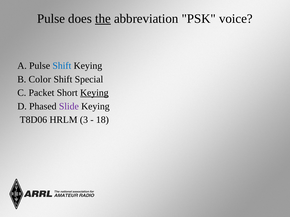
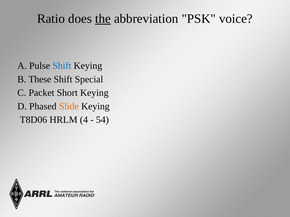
Pulse at (51, 19): Pulse -> Ratio
Color: Color -> These
Keying at (94, 93) underline: present -> none
Slide colour: purple -> orange
3: 3 -> 4
18: 18 -> 54
